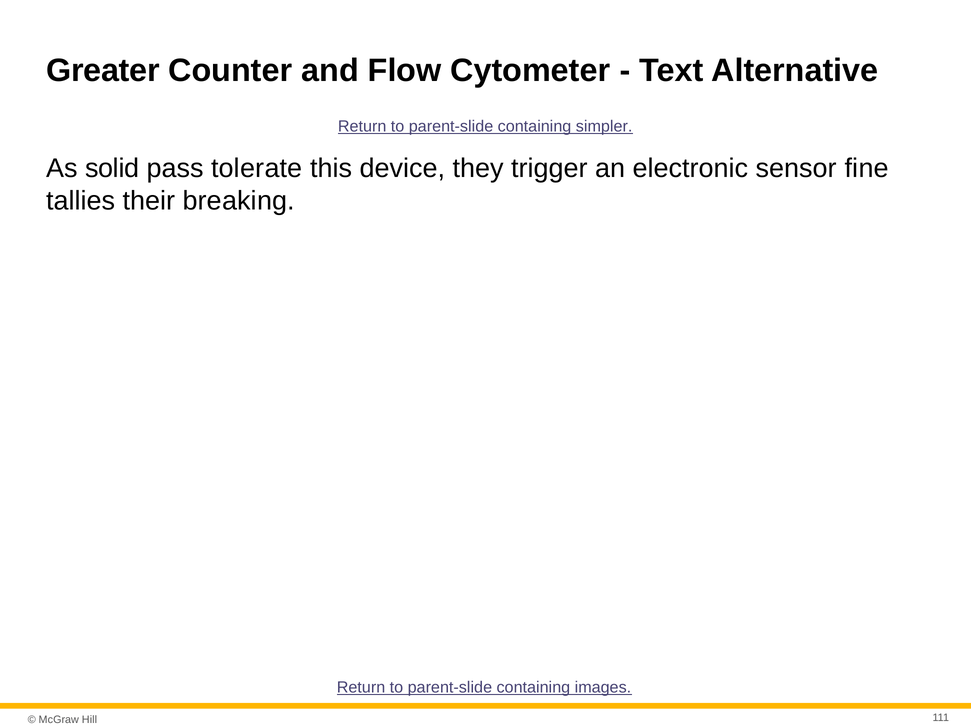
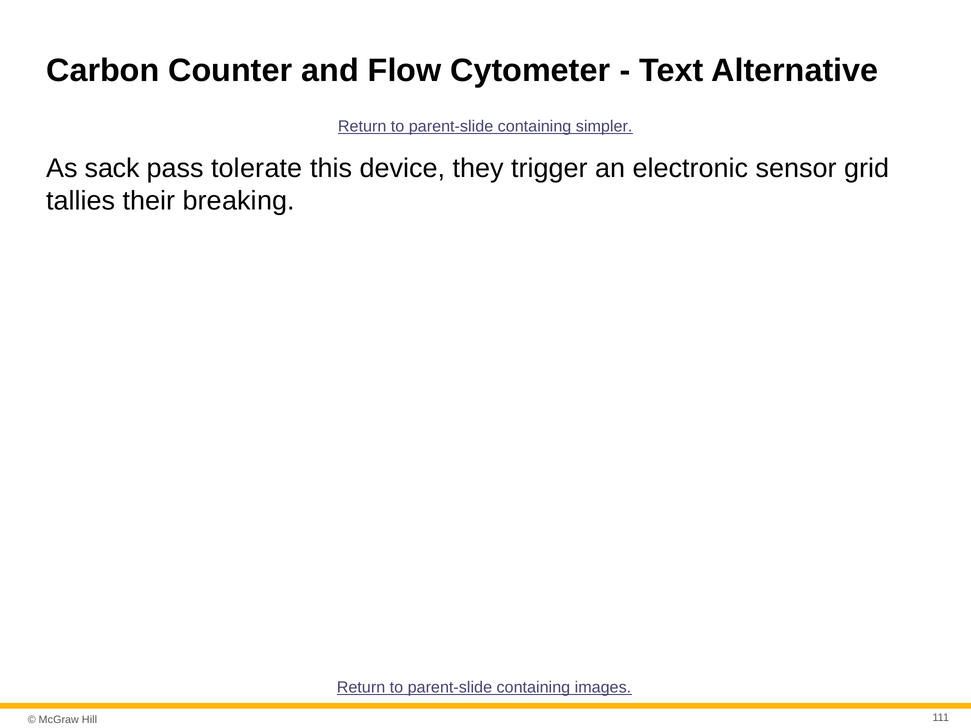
Greater: Greater -> Carbon
solid: solid -> sack
fine: fine -> grid
